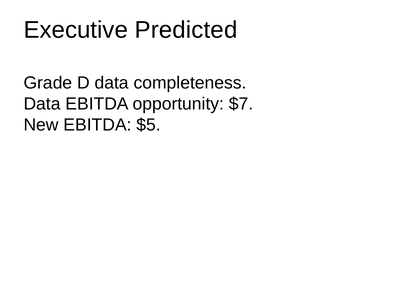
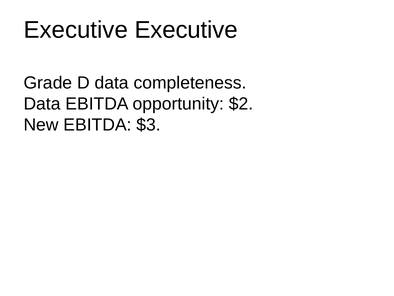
Executive Predicted: Predicted -> Executive
$7: $7 -> $2
$5: $5 -> $3
